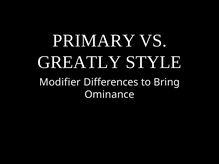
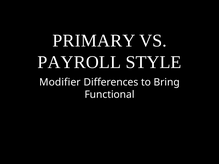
GREATLY: GREATLY -> PAYROLL
Ominance: Ominance -> Functional
